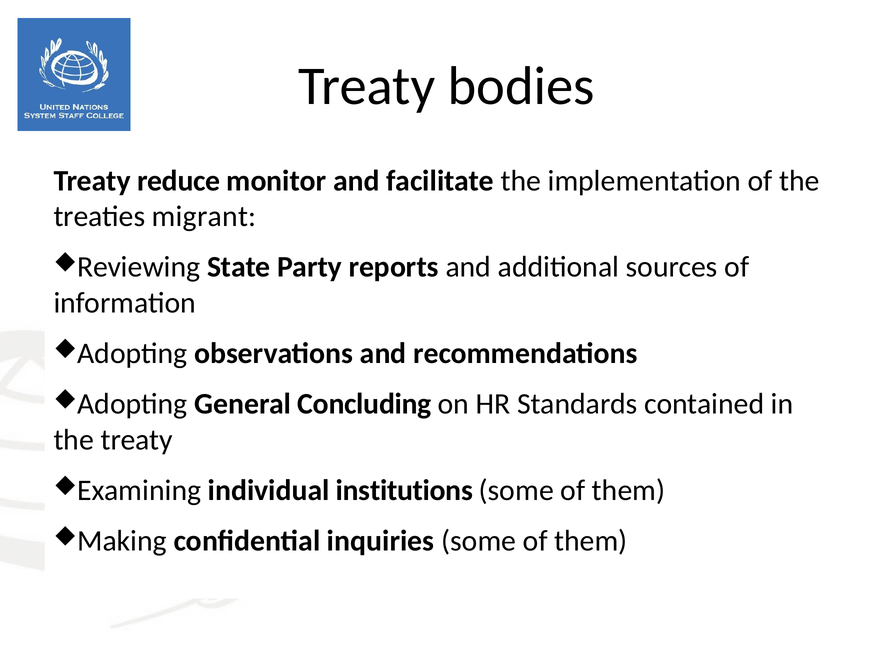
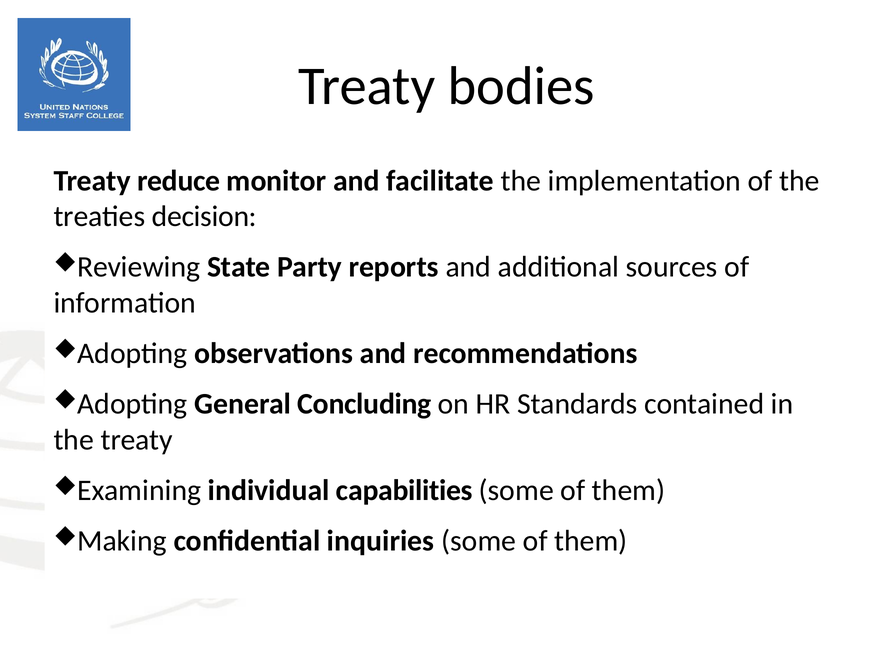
migrant: migrant -> decision
institutions: institutions -> capabilities
